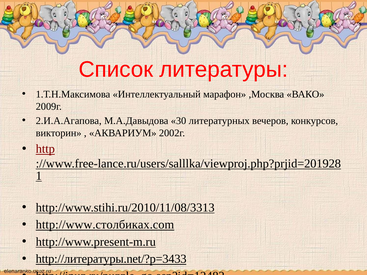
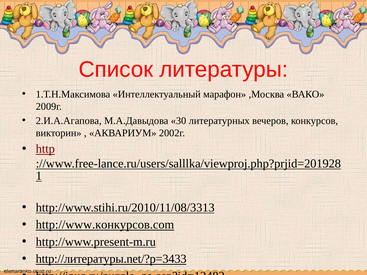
http://www.столбиках.com: http://www.столбиках.com -> http://www.конкурсов.com
